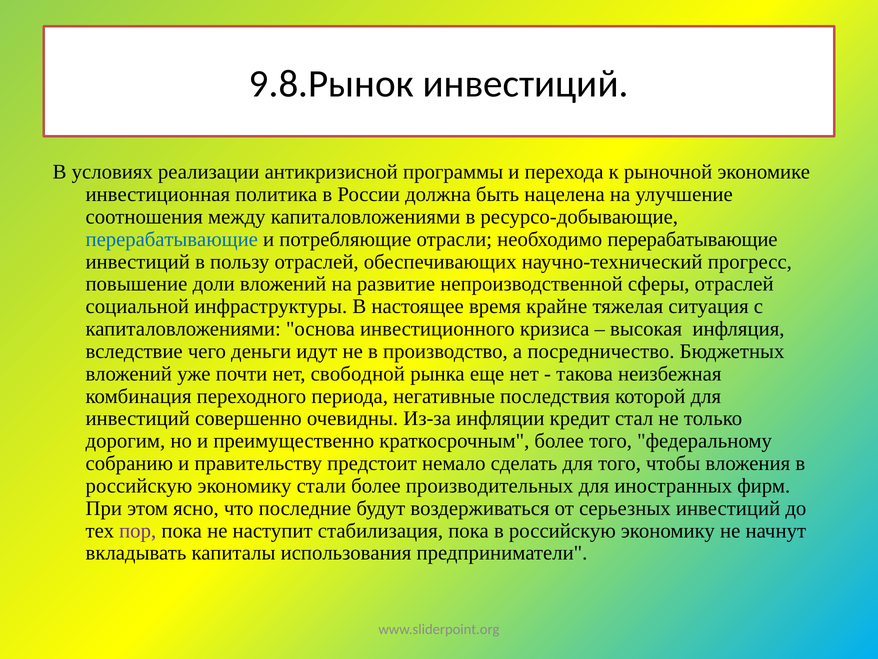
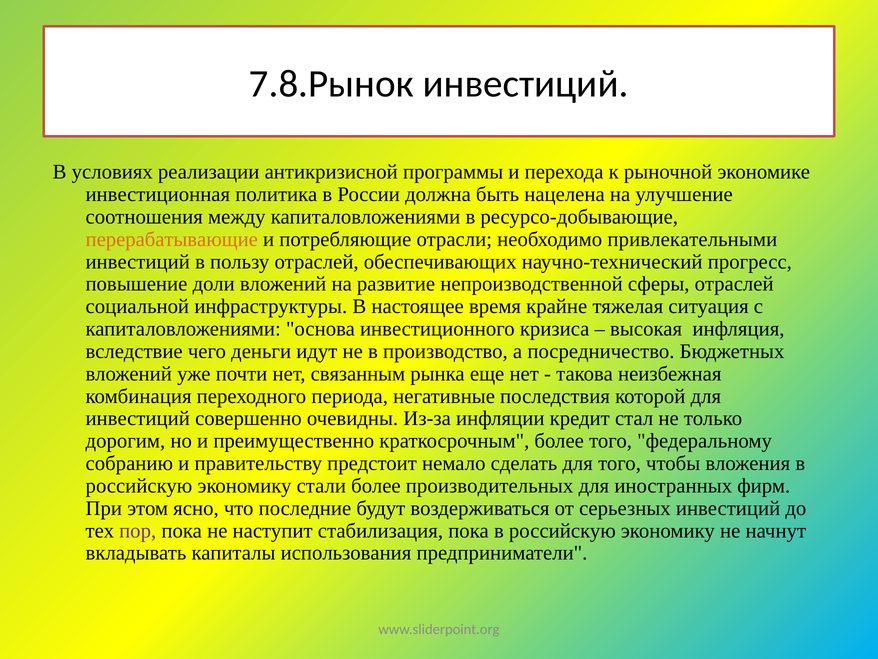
9.8.Рынок: 9.8.Рынок -> 7.8.Рынок
перерабатывающие at (172, 239) colour: blue -> orange
необходимо перерабатывающие: перерабатывающие -> привлекательными
свободной: свободной -> связанным
